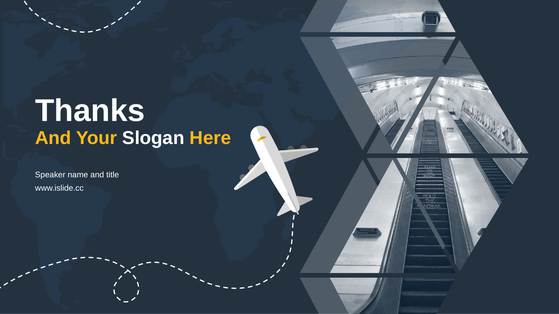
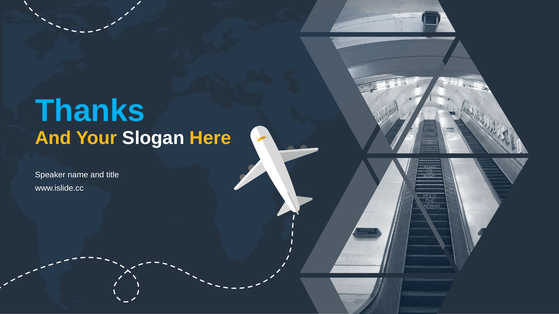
Thanks colour: white -> light blue
